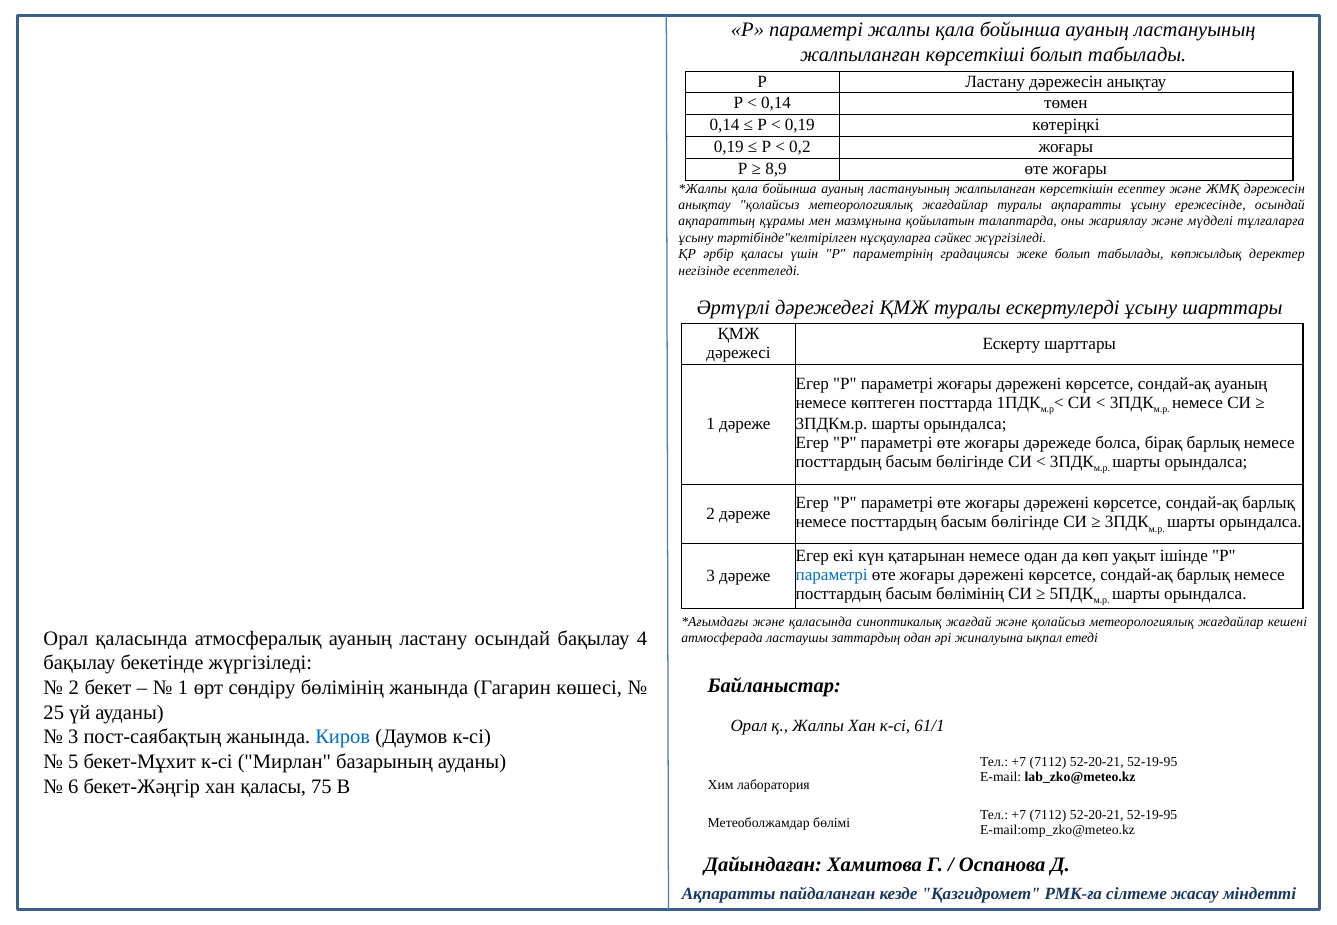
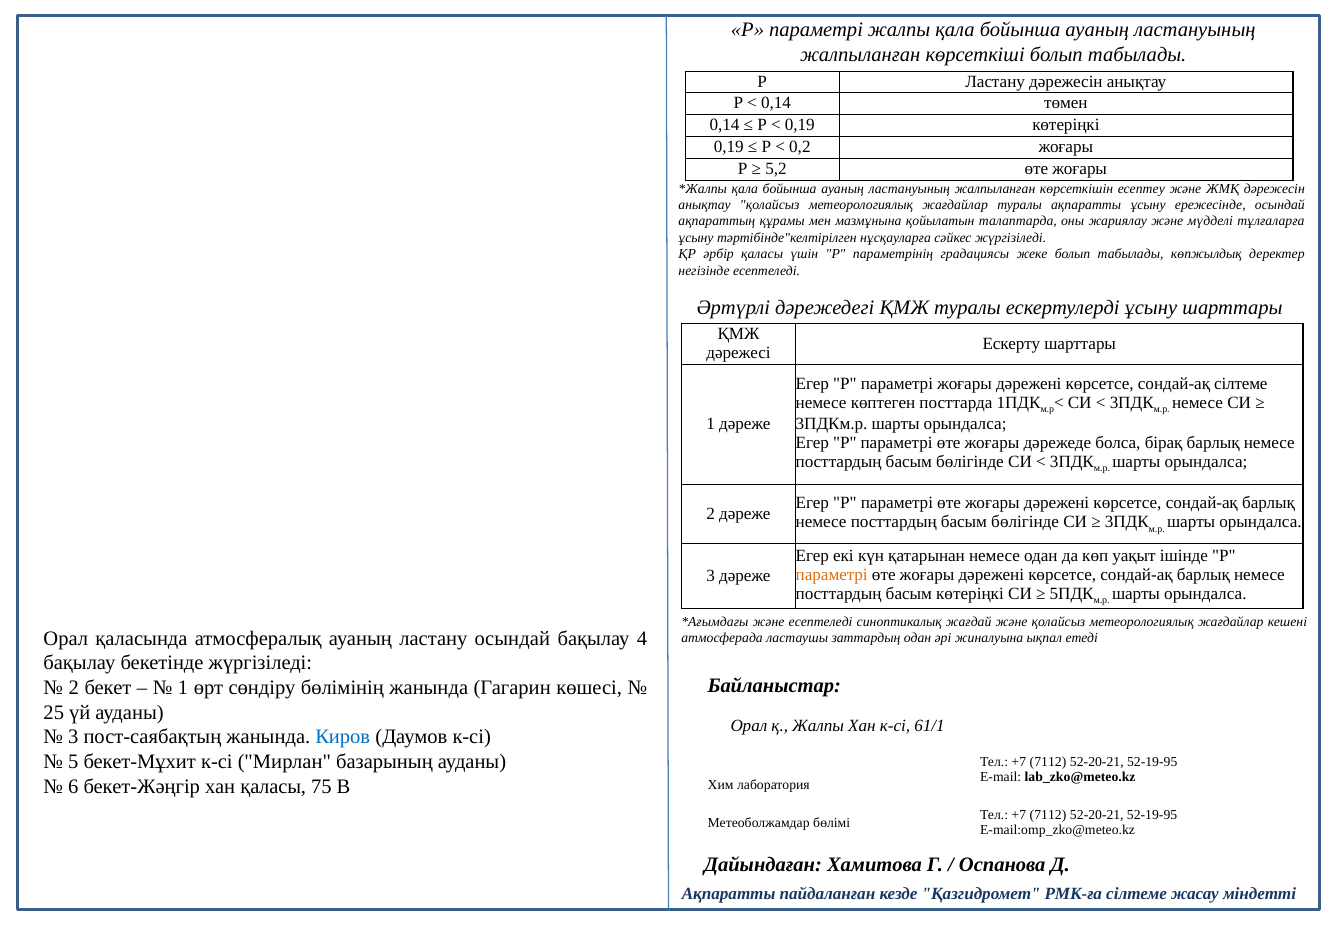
8,9: 8,9 -> 5,2
сондай-ақ ауаның: ауаның -> сілтеме
параметрі at (832, 575) colour: blue -> orange
басым бөлімінің: бөлімінің -> көтеріңкі
және қаласында: қаласында -> есептеледі
